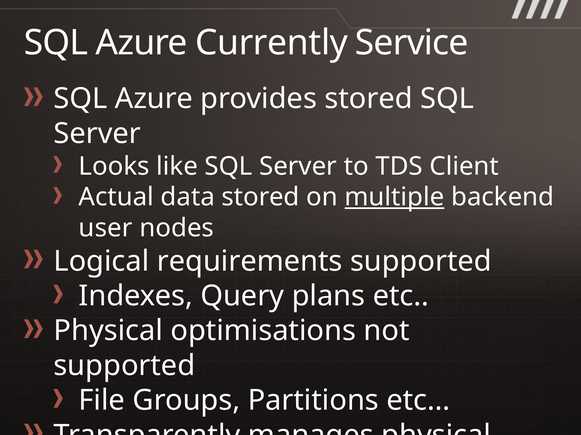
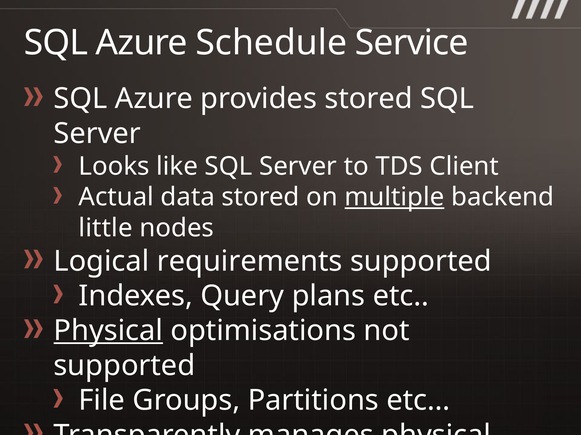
Currently: Currently -> Schedule
user: user -> little
Physical at (108, 331) underline: none -> present
